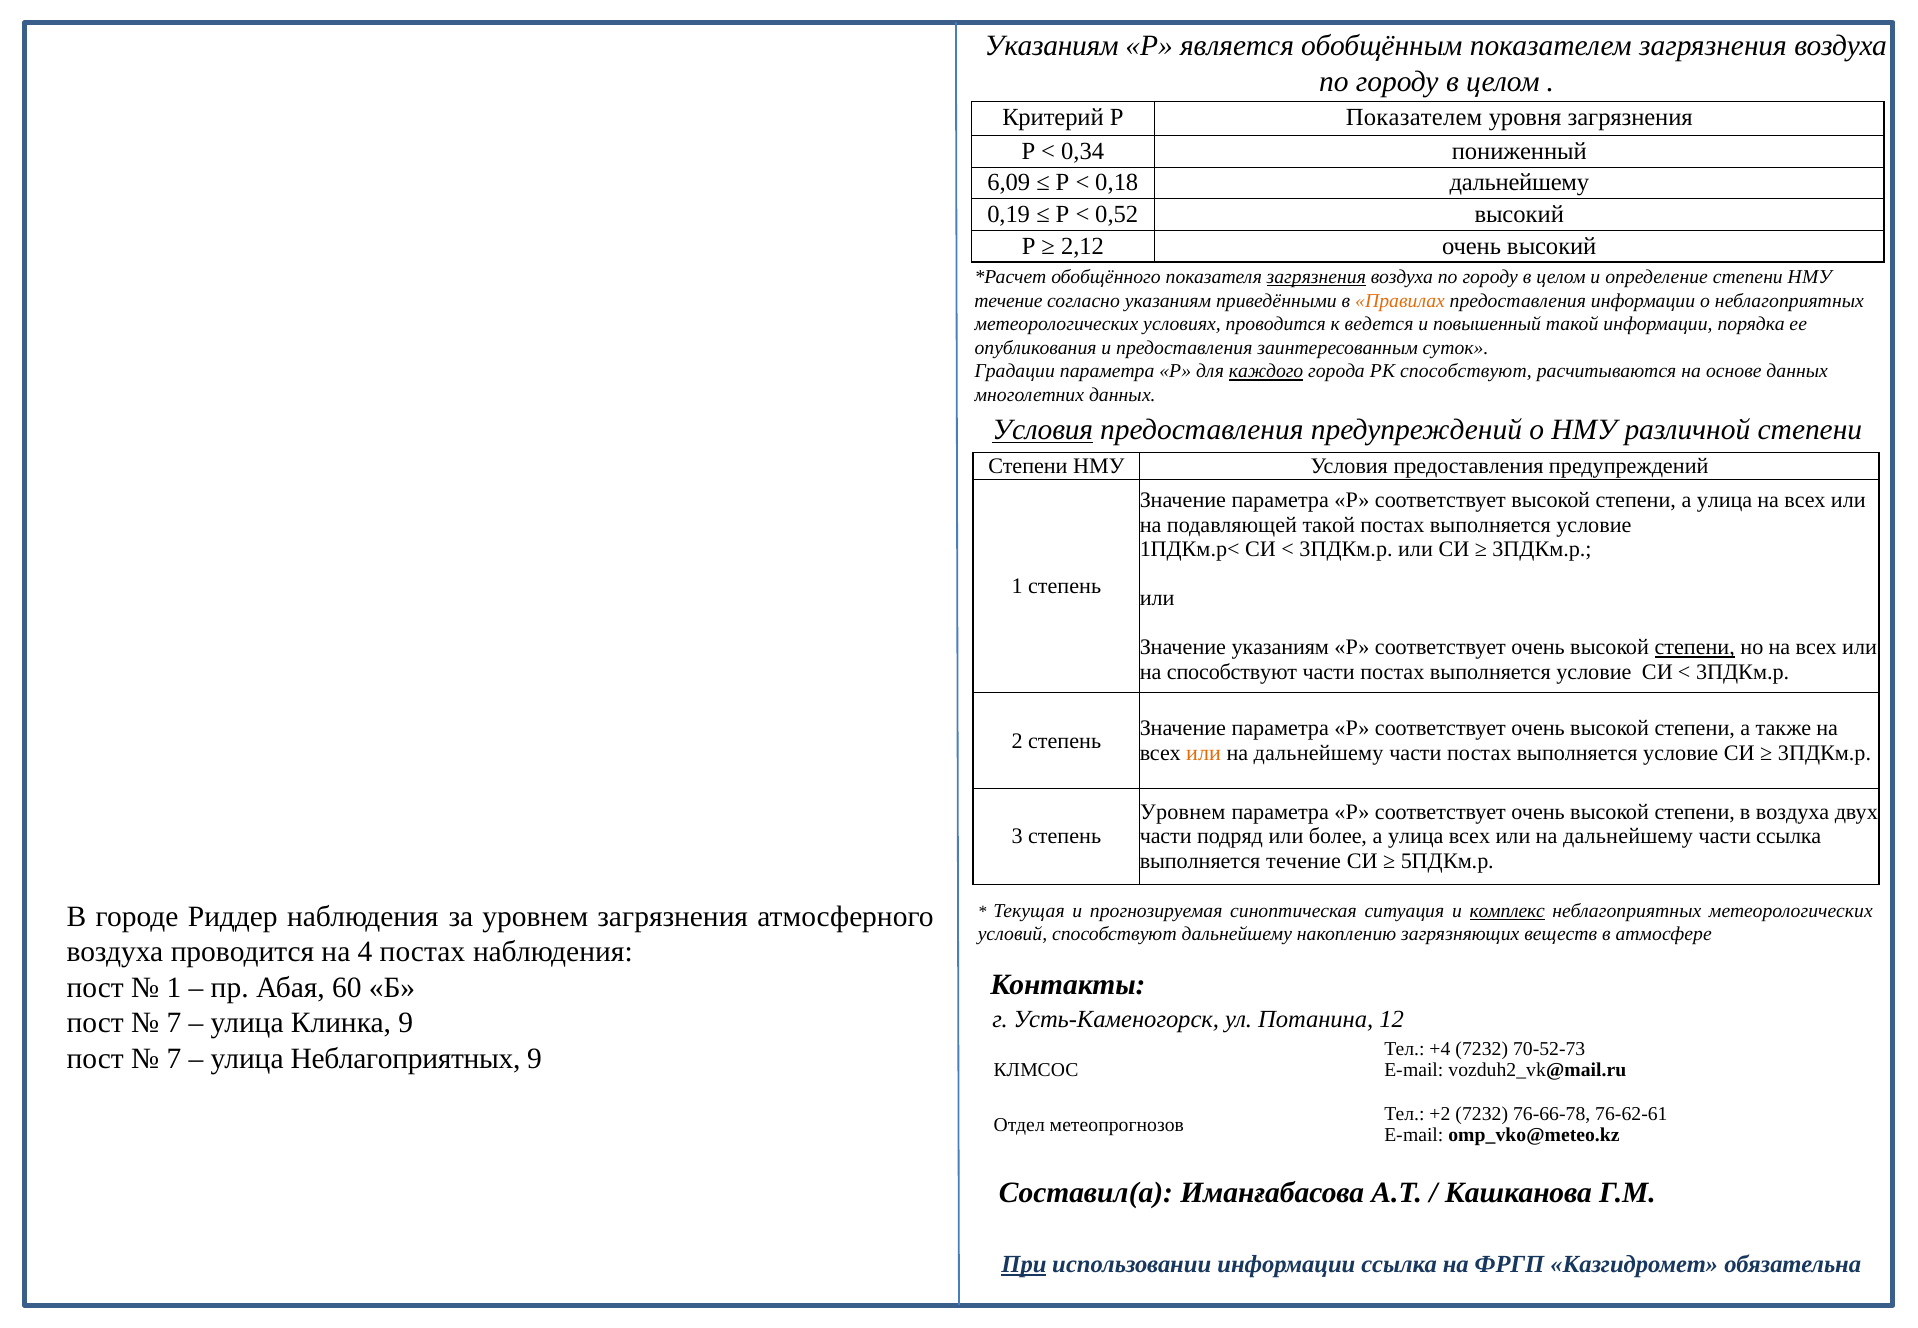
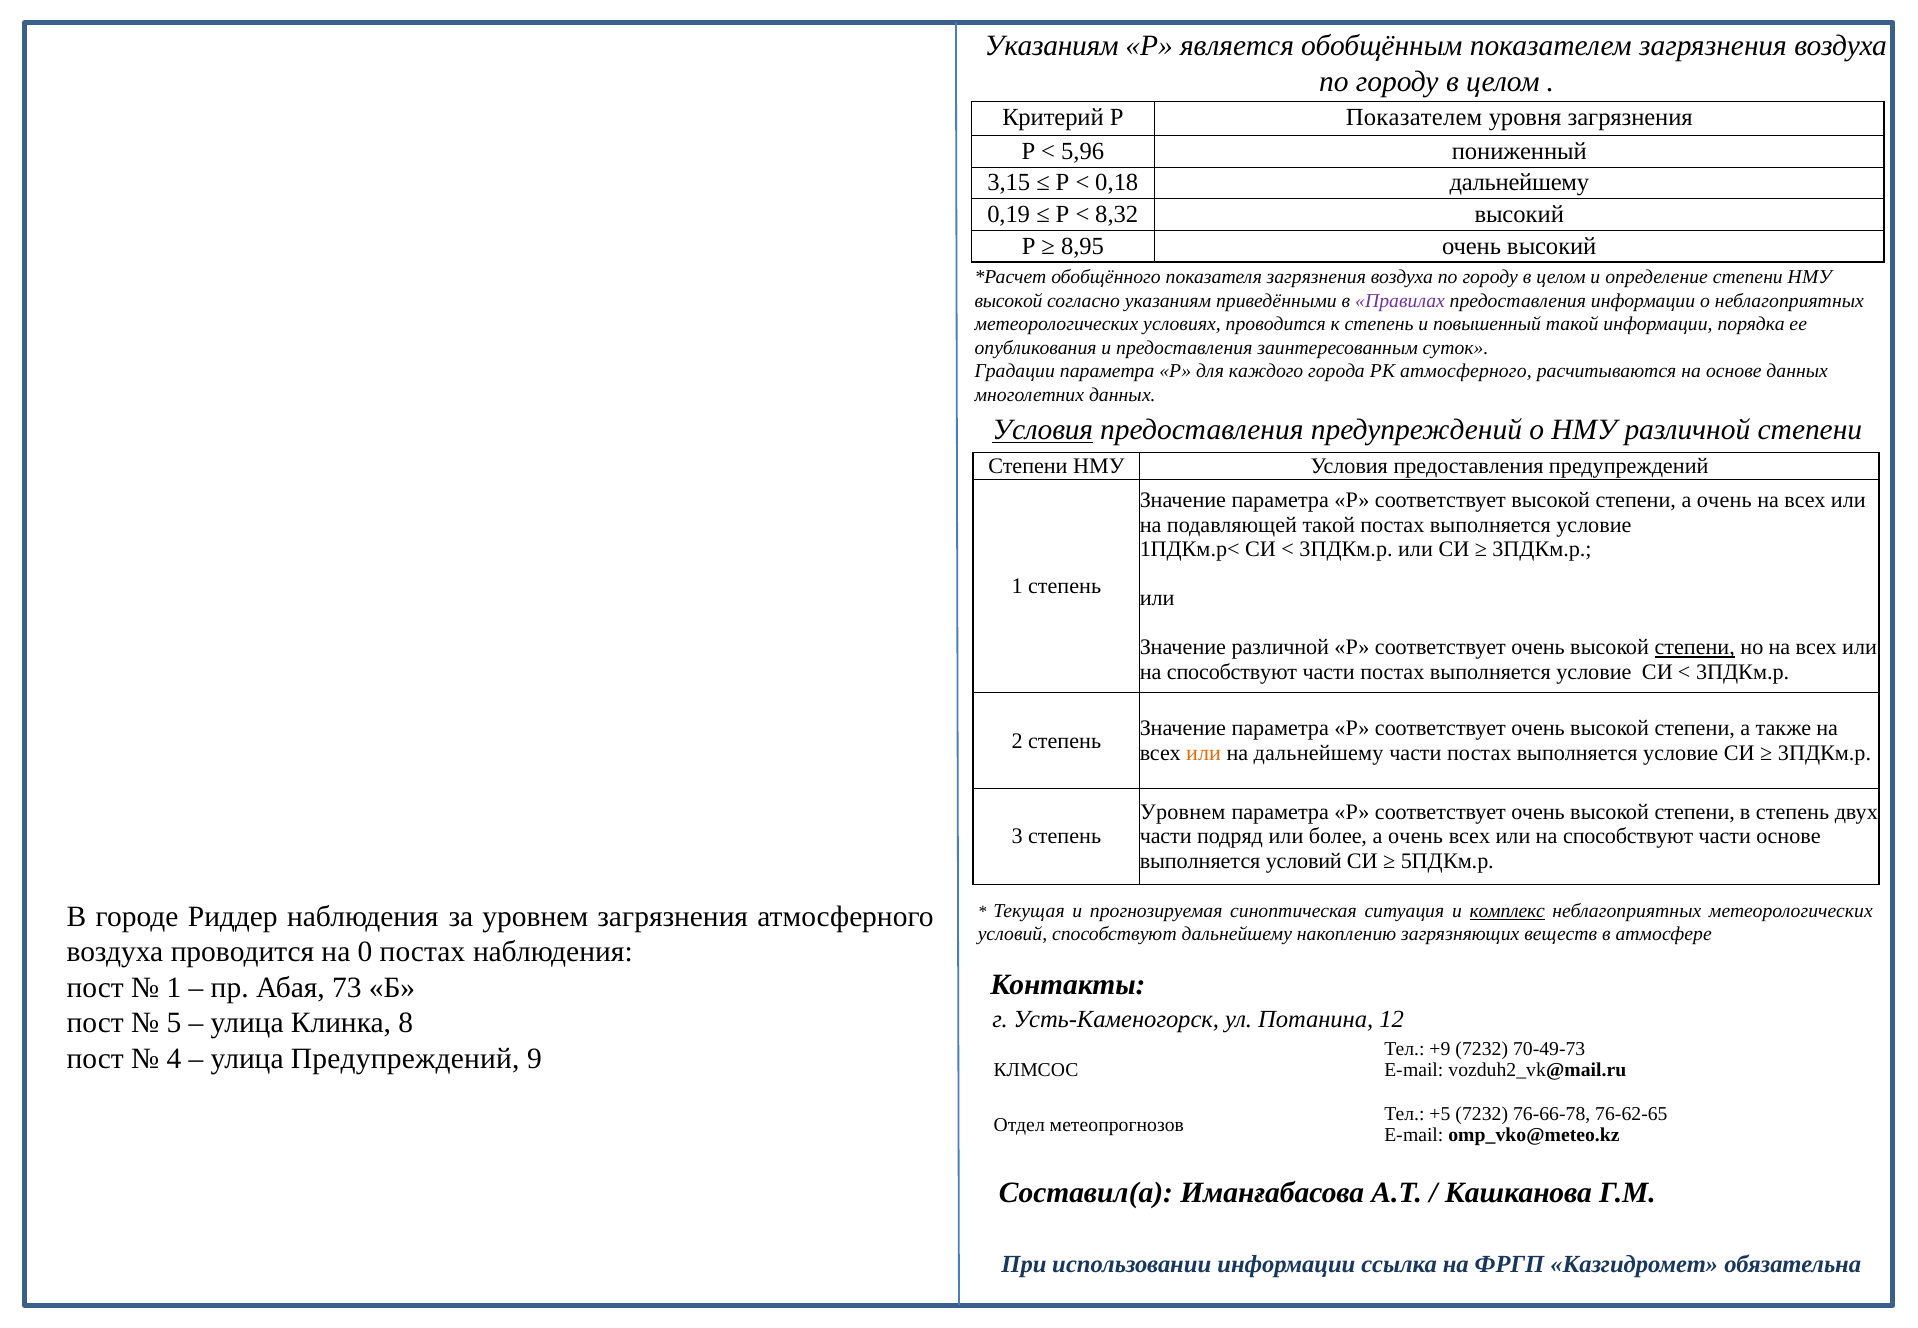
0,34: 0,34 -> 5,96
6,09: 6,09 -> 3,15
0,52: 0,52 -> 8,32
2,12: 2,12 -> 8,95
загрязнения at (1316, 277) underline: present -> none
течение at (1009, 301): течение -> высокой
Правилах colour: orange -> purple
к ведется: ведется -> степень
каждого underline: present -> none
РК способствуют: способствуют -> атмосферного
степени а улица: улица -> очень
Значение указаниям: указаниям -> различной
в воздуха: воздуха -> степень
более а улица: улица -> очень
дальнейшему at (1628, 837): дальнейшему -> способствуют
части ссылка: ссылка -> основе
выполняется течение: течение -> условий
4: 4 -> 0
60: 60 -> 73
7 at (174, 1023): 7 -> 5
Клинка 9: 9 -> 8
+4: +4 -> +9
70-52-73: 70-52-73 -> 70-49-73
7 at (174, 1058): 7 -> 4
улица Неблагоприятных: Неблагоприятных -> Предупреждений
+2: +2 -> +5
76-62-61: 76-62-61 -> 76-62-65
При underline: present -> none
